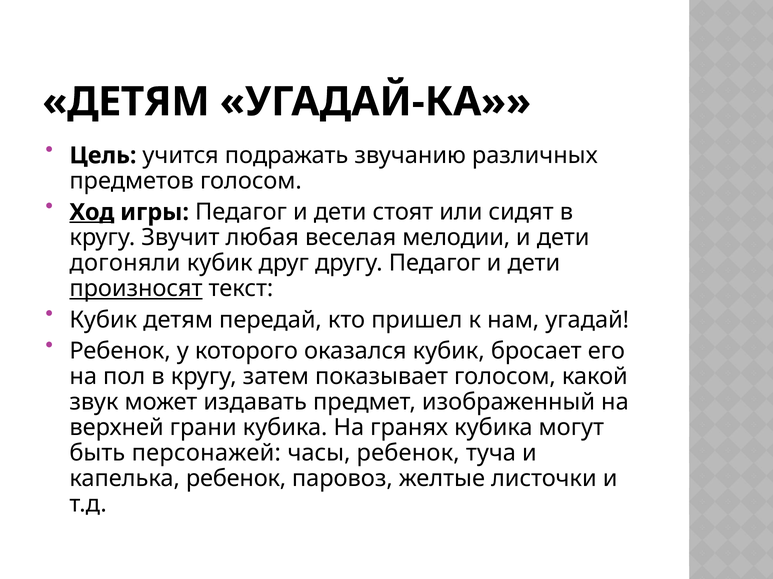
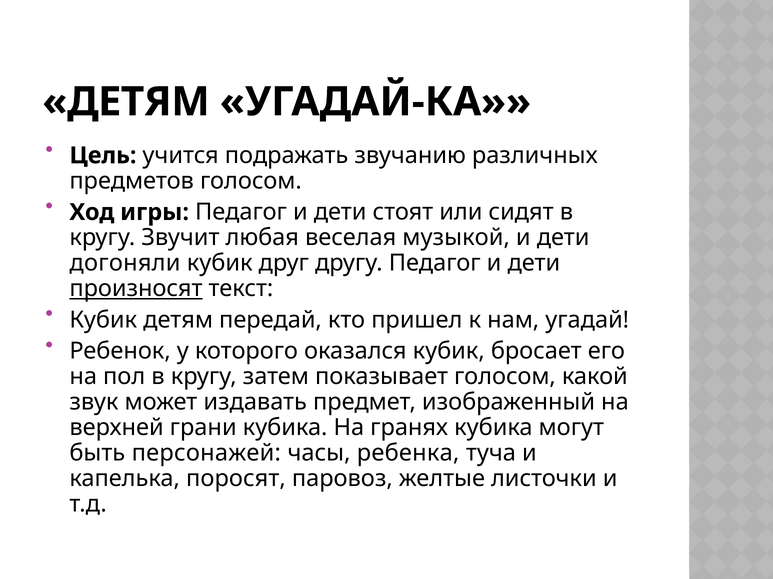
Ход underline: present -> none
мелодии: мелодии -> музыкой
часы ребенок: ребенок -> ребенка
капелька ребенок: ребенок -> поросят
